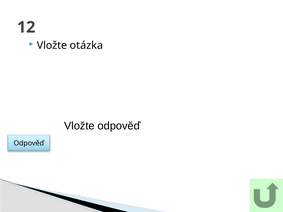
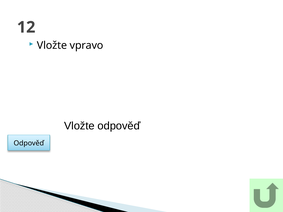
otázka: otázka -> vpravo
